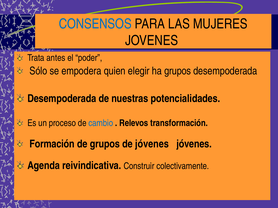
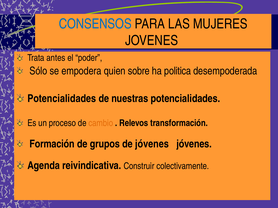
elegir: elegir -> sobre
ha grupos: grupos -> politica
Desempoderada at (62, 99): Desempoderada -> Potencialidades
cambio colour: blue -> orange
